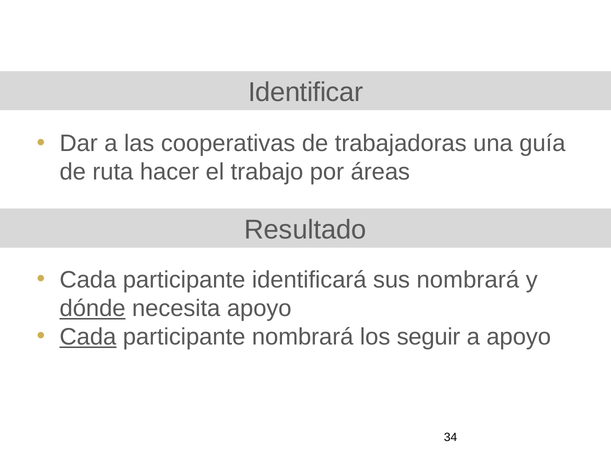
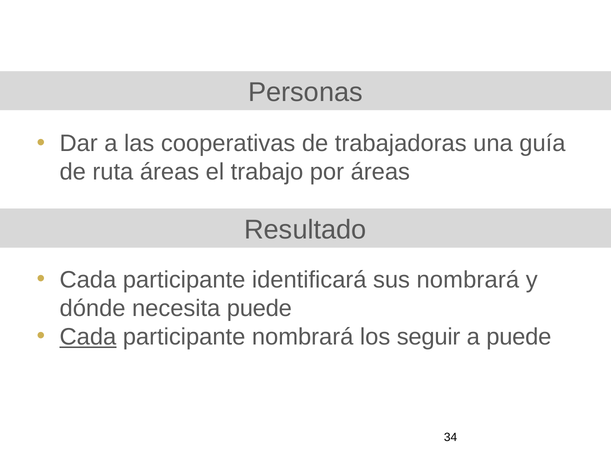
Identificar: Identificar -> Personas
ruta hacer: hacer -> áreas
dónde underline: present -> none
necesita apoyo: apoyo -> puede
a apoyo: apoyo -> puede
